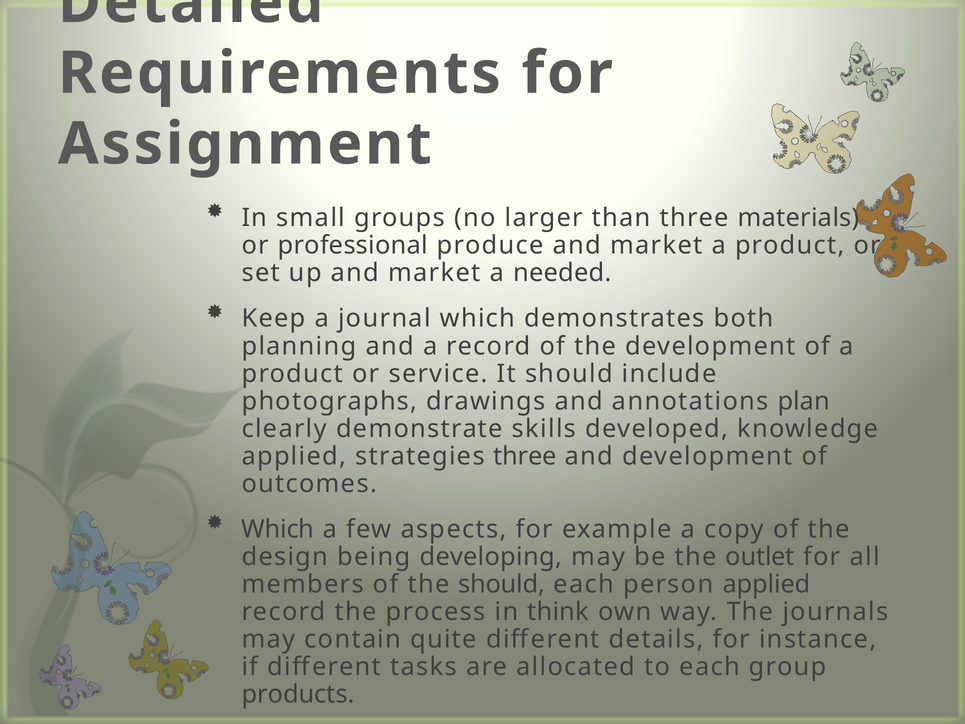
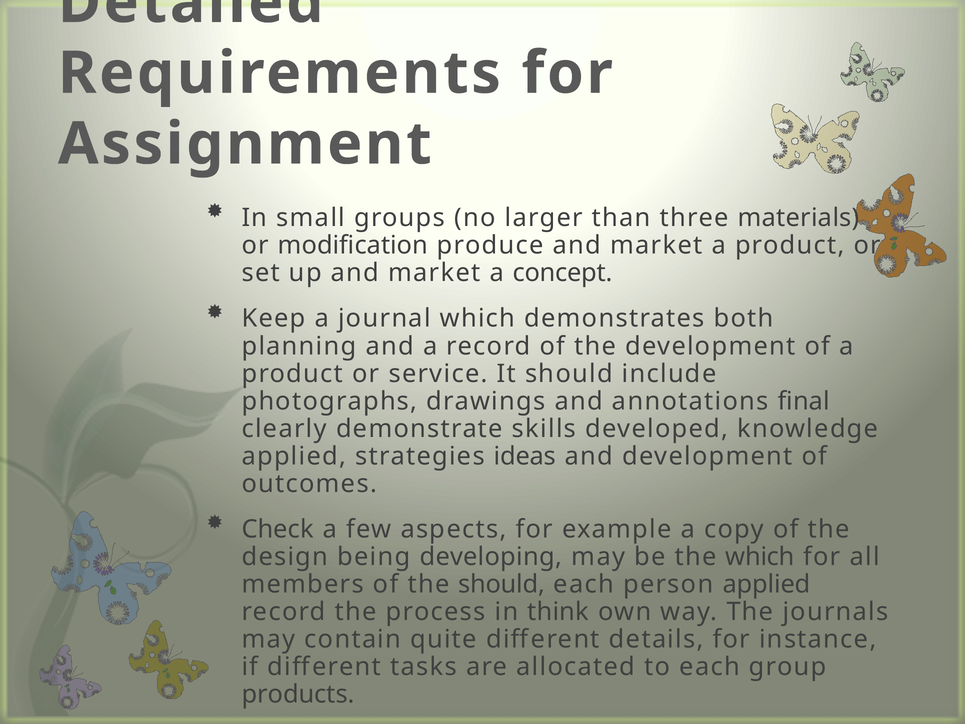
professional: professional -> modification
needed: needed -> concept
plan: plan -> final
strategies three: three -> ideas
Which at (278, 529): Which -> Check
the outlet: outlet -> which
